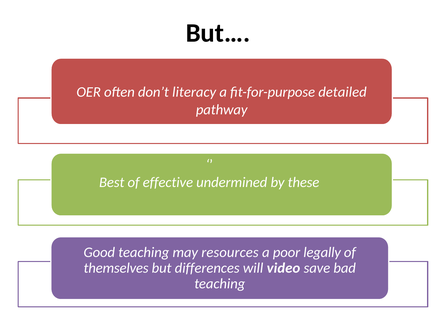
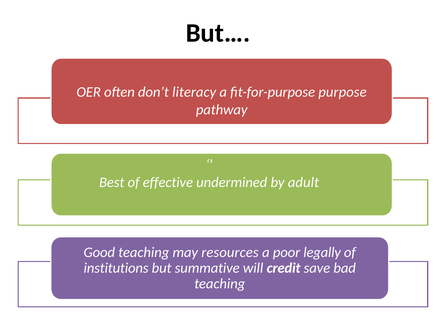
detailed: detailed -> purpose
these: these -> adult
themselves: themselves -> institutions
differences: differences -> summative
video: video -> credit
